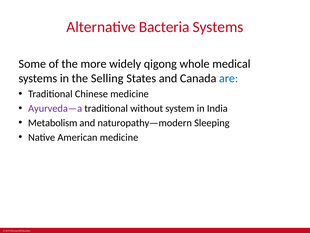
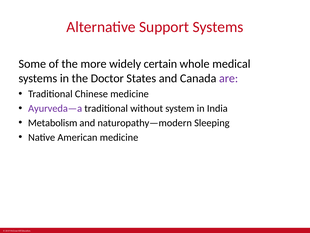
Bacteria: Bacteria -> Support
qigong: qigong -> certain
Selling: Selling -> Doctor
are colour: blue -> purple
